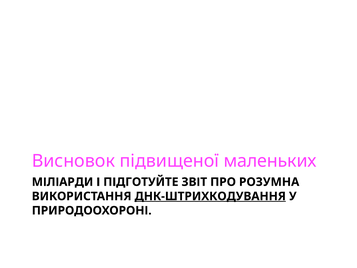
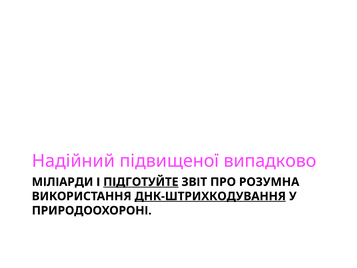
Висновок: Висновок -> Надійний
маленьких: маленьких -> випадково
ПІДГОТУЙТЕ underline: none -> present
